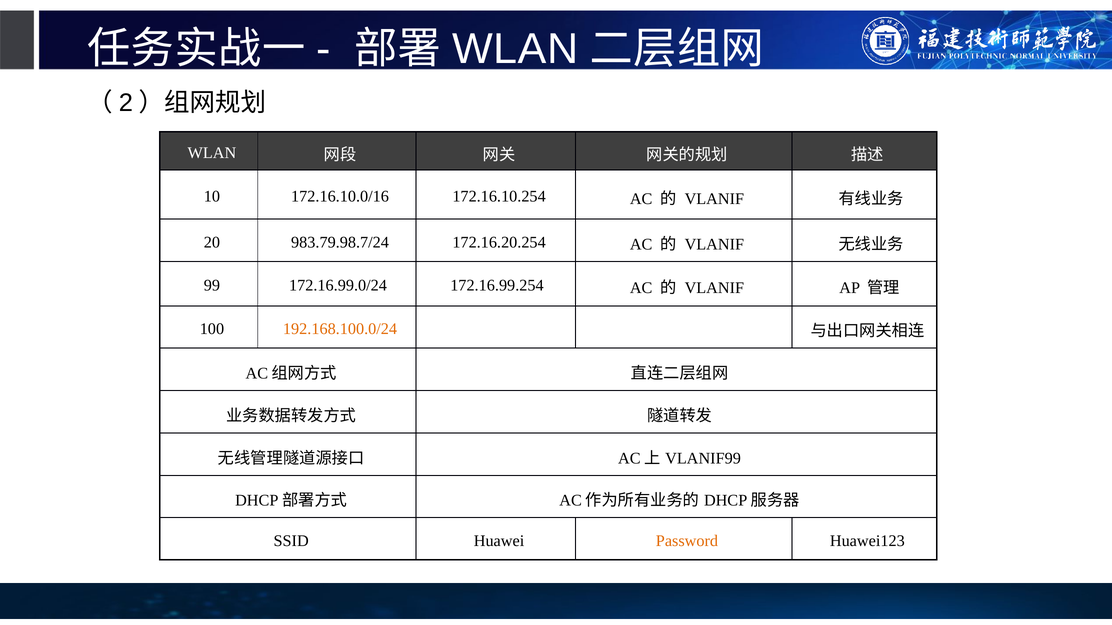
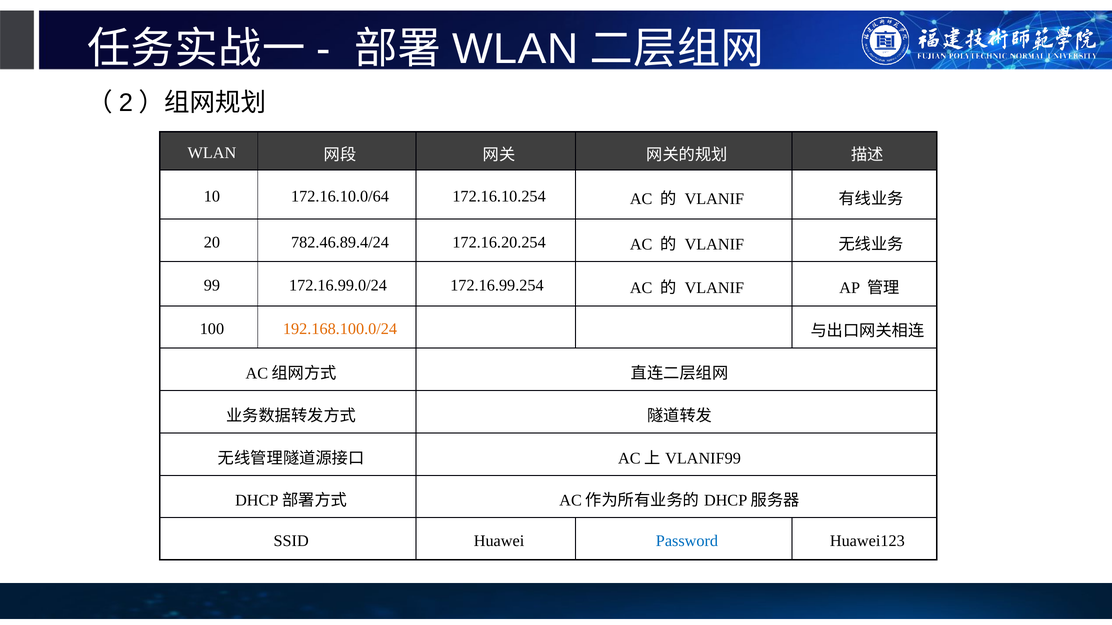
172.16.10.0/16: 172.16.10.0/16 -> 172.16.10.0/64
983.79.98.7/24: 983.79.98.7/24 -> 782.46.89.4/24
Password colour: orange -> blue
